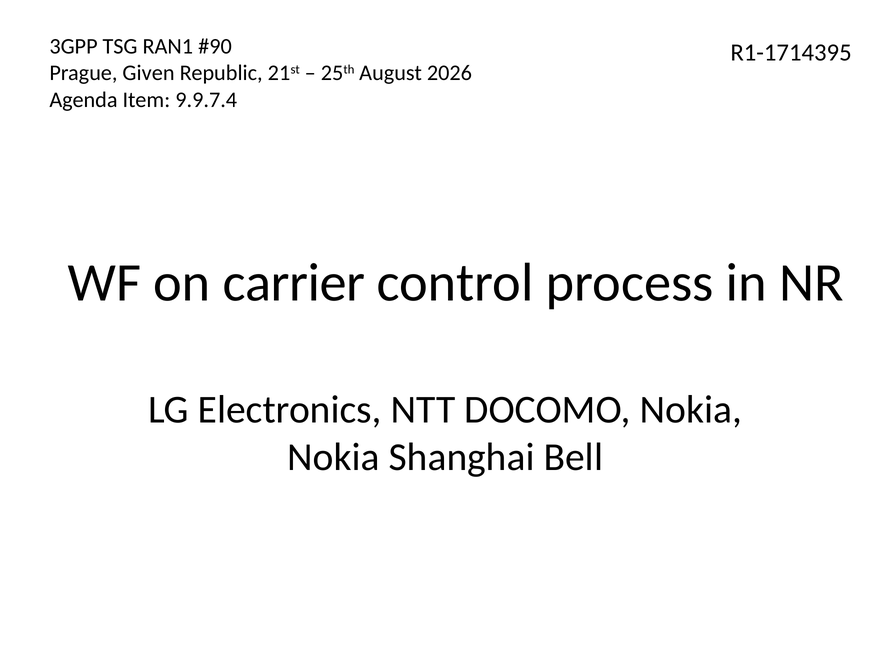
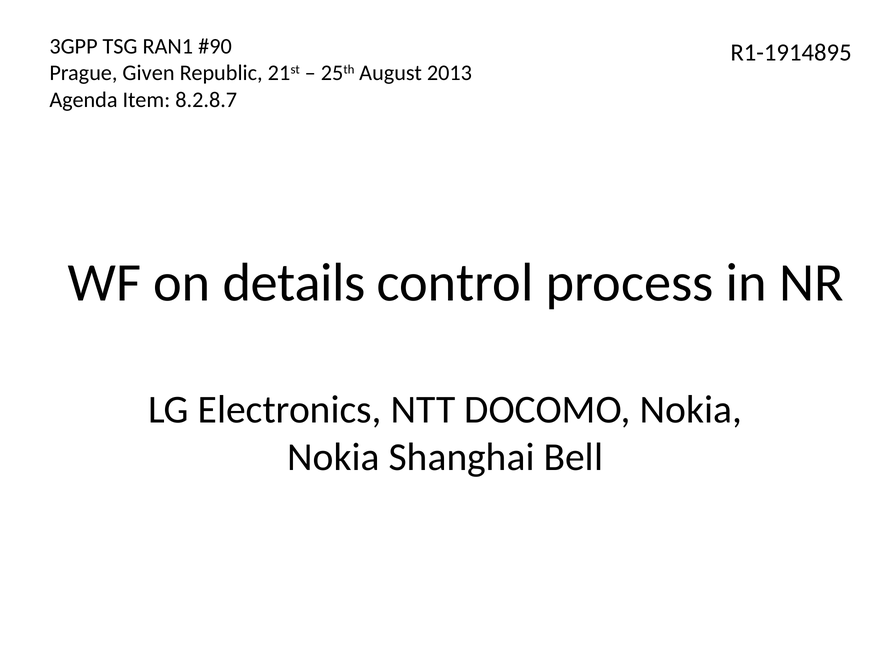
R1-1714395: R1-1714395 -> R1-1914895
2026: 2026 -> 2013
9.9.7.4: 9.9.7.4 -> 8.2.8.7
carrier: carrier -> details
